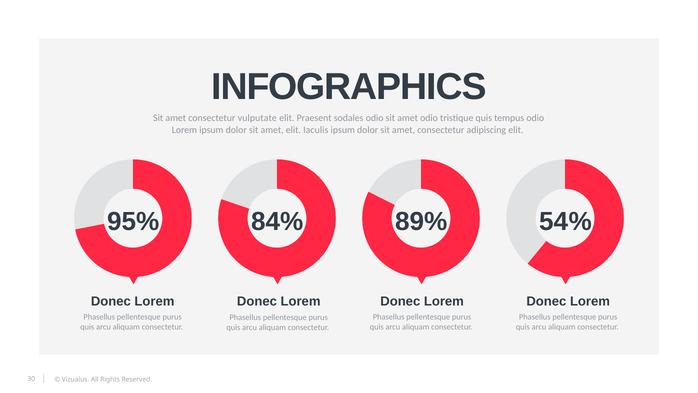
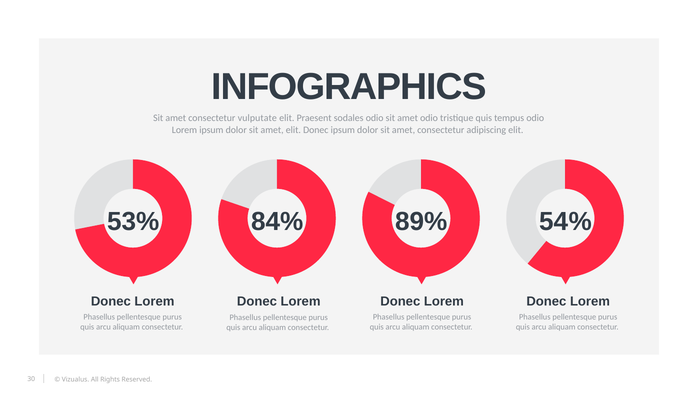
elit Iaculis: Iaculis -> Donec
95%: 95% -> 53%
